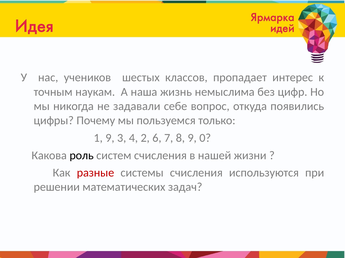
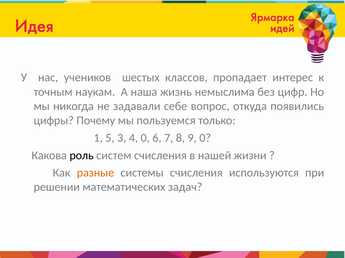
1 9: 9 -> 5
4 2: 2 -> 0
разные colour: red -> orange
